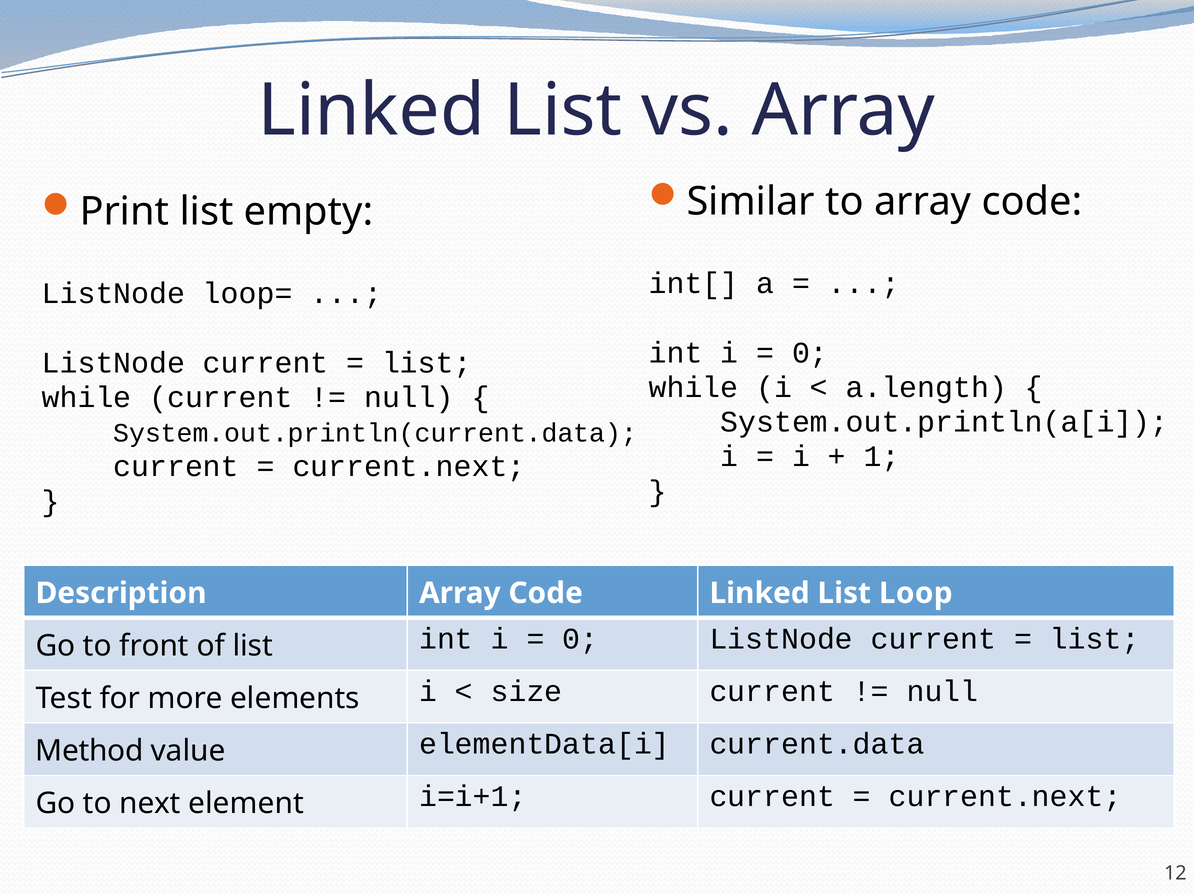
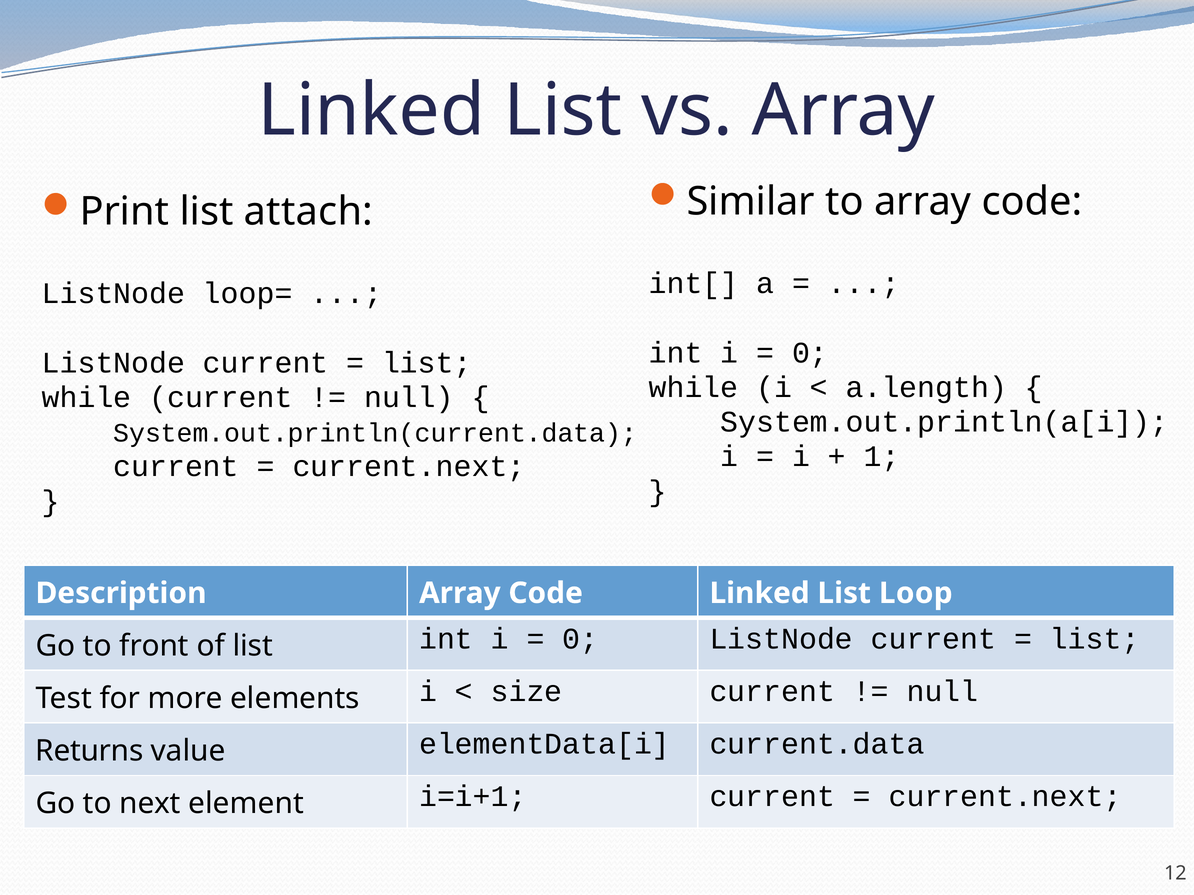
empty: empty -> attach
Method: Method -> Returns
